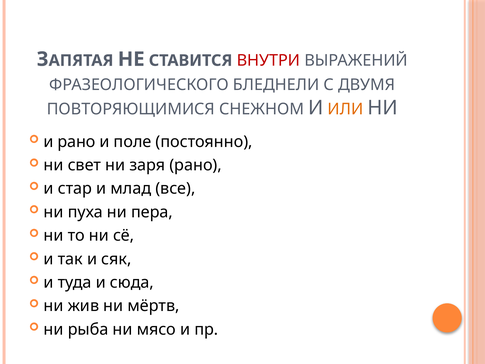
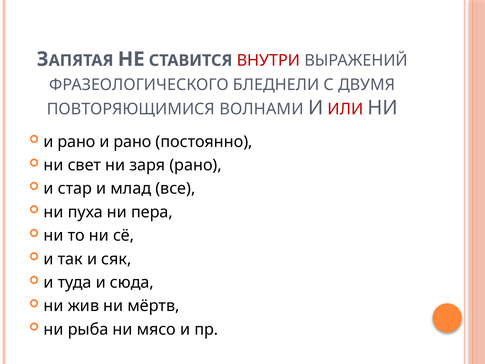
СНЕЖНОМ: СНЕЖНОМ -> ВОЛНАМИ
ИЛИ colour: orange -> red
поле at (133, 142): поле -> рано
